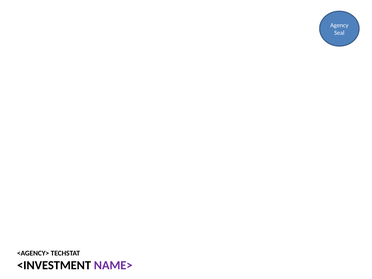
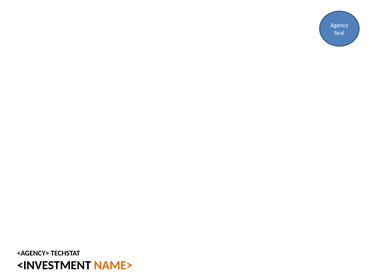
NAME> colour: purple -> orange
